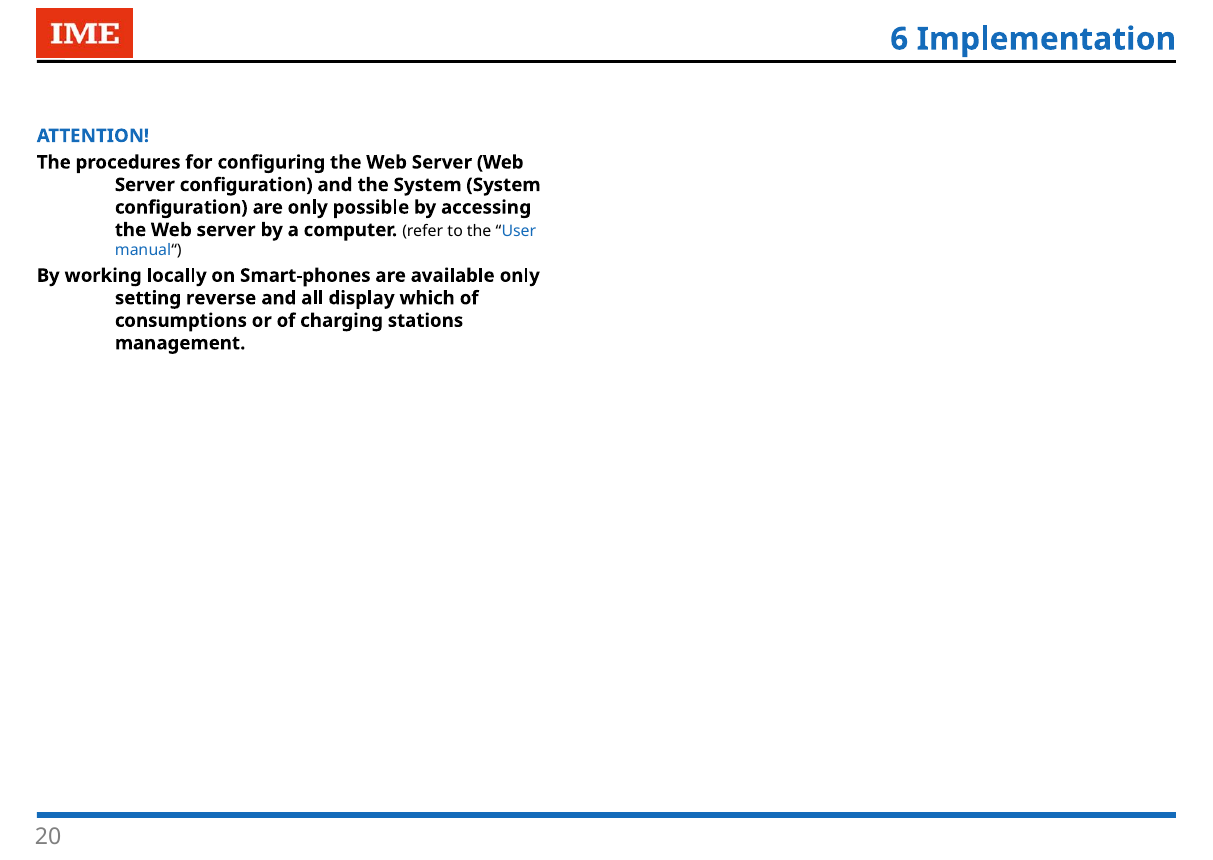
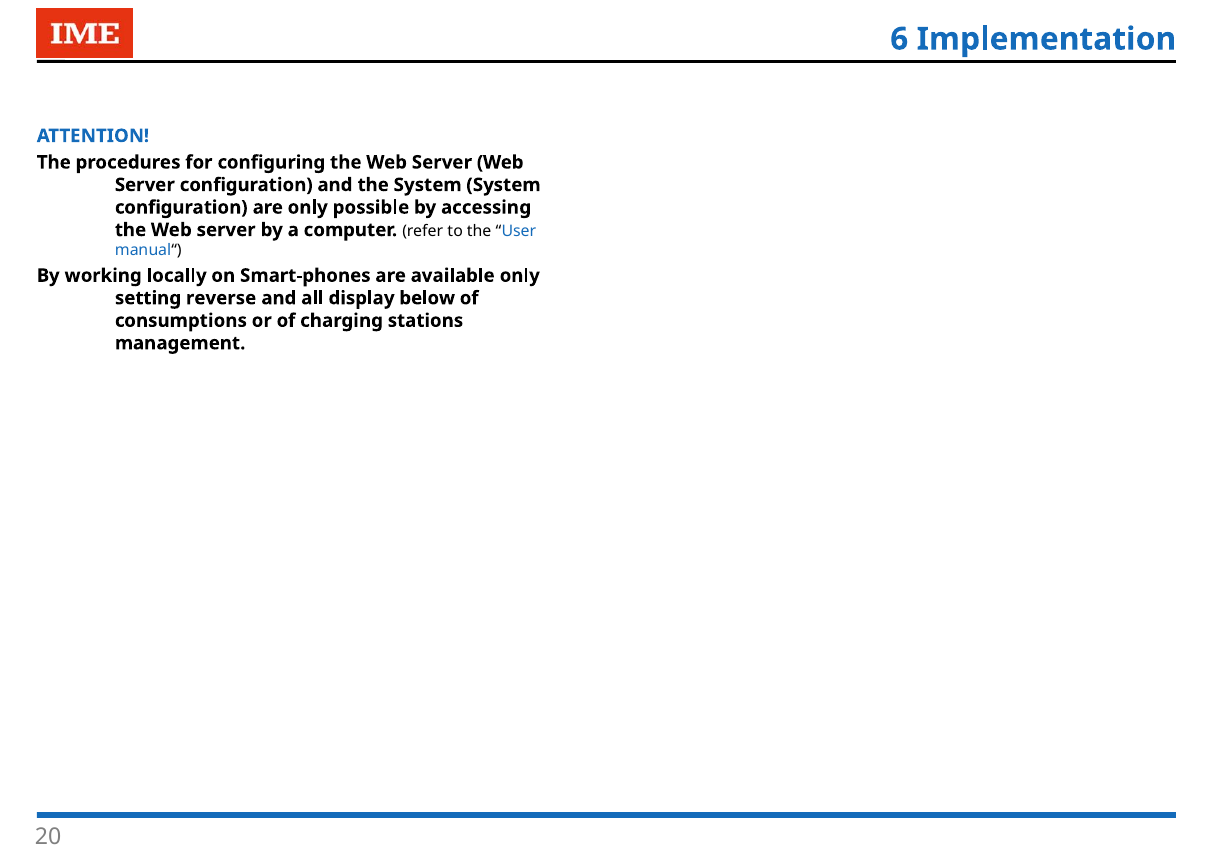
which: which -> below
